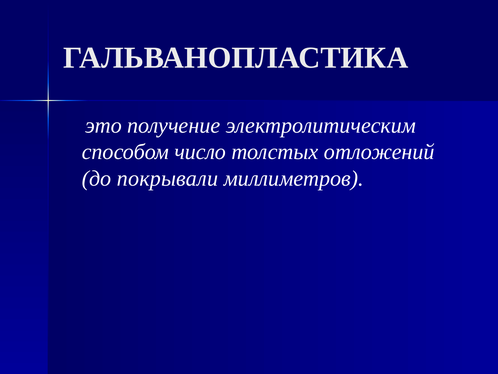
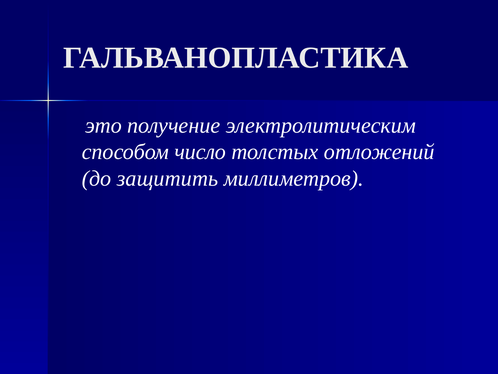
покрывали: покрывали -> защитить
